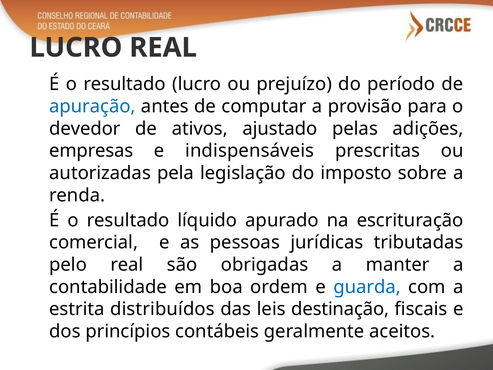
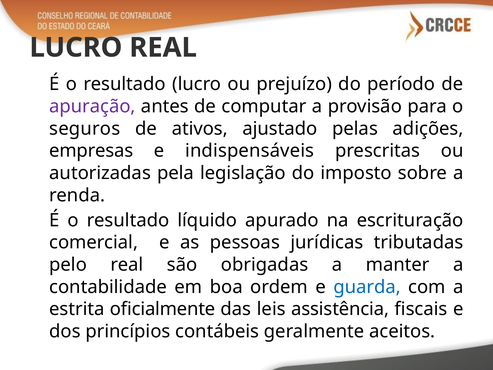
apuração colour: blue -> purple
devedor: devedor -> seguros
distribuídos: distribuídos -> oficialmente
destinação: destinação -> assistência
